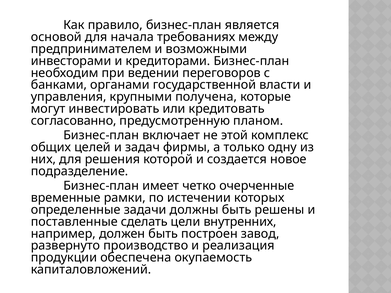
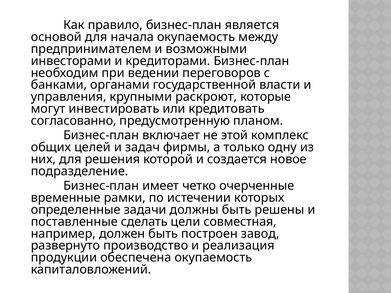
начала требованиях: требованиях -> окупаемость
получена: получена -> раскроют
внутренних: внутренних -> совместная
